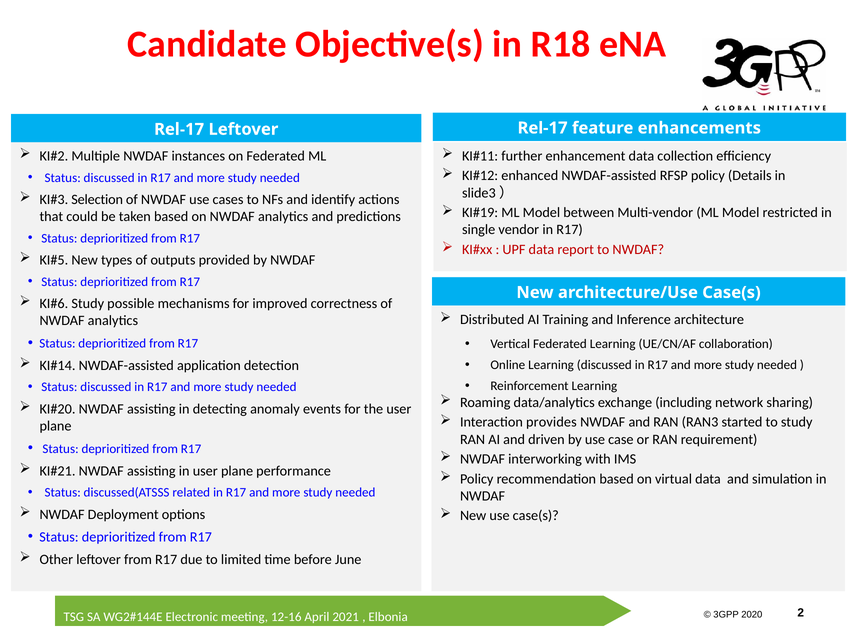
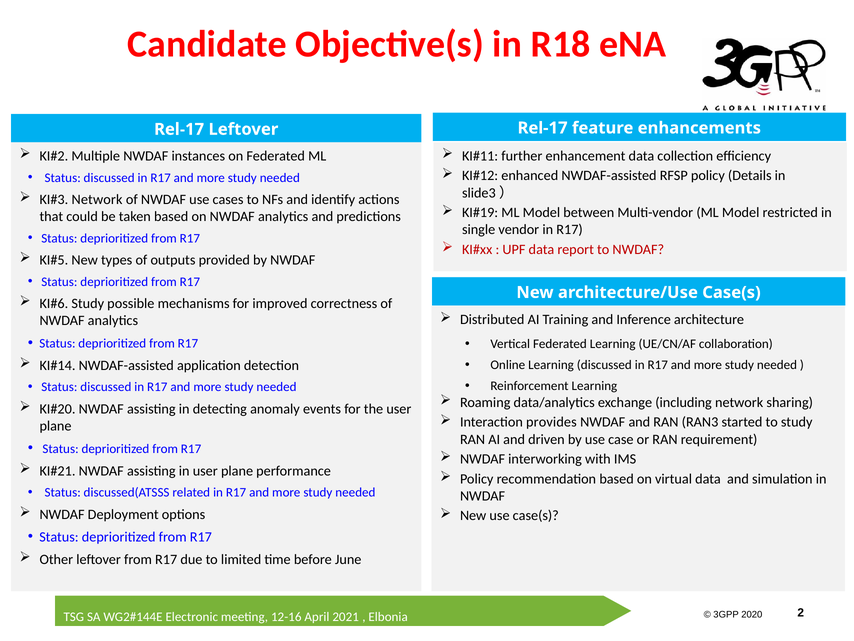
Selection at (97, 199): Selection -> Network
